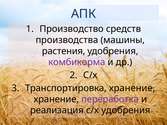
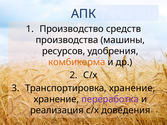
растения: растения -> ресурсов
комбикорма colour: purple -> orange
с/х удобрения: удобрения -> доведения
